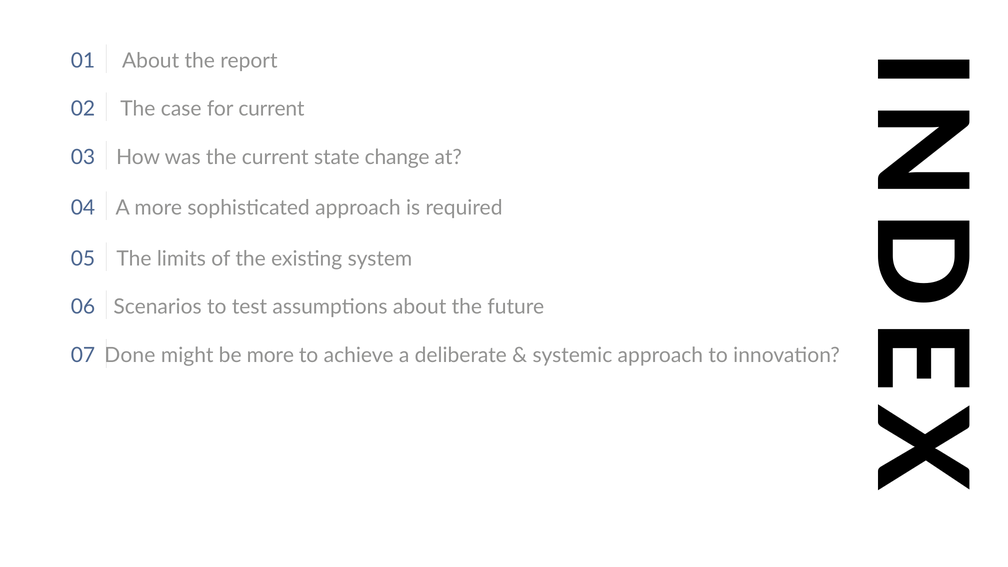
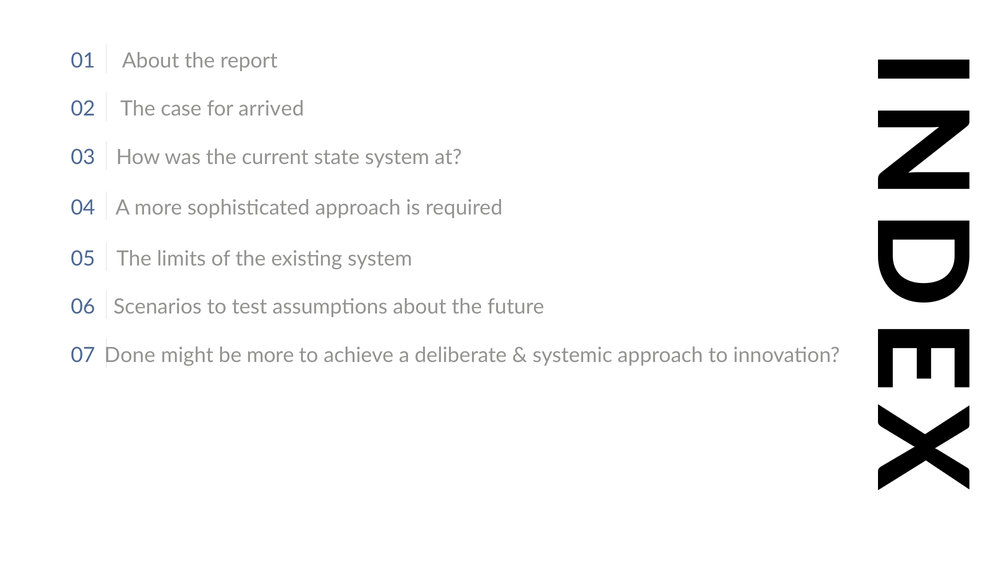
for current: current -> arrived
state change: change -> system
